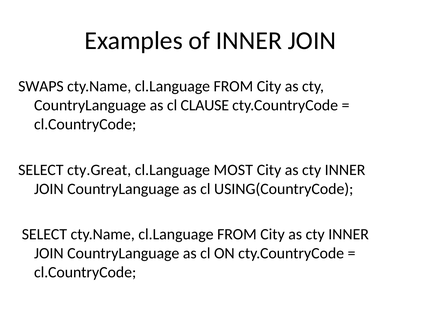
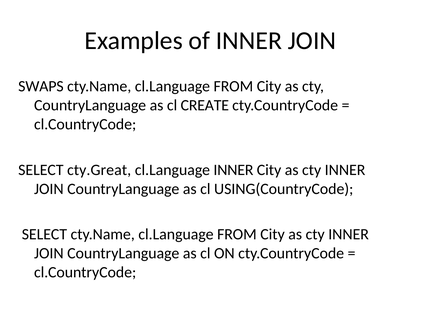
CLAUSE: CLAUSE -> CREATE
cl.Language MOST: MOST -> INNER
